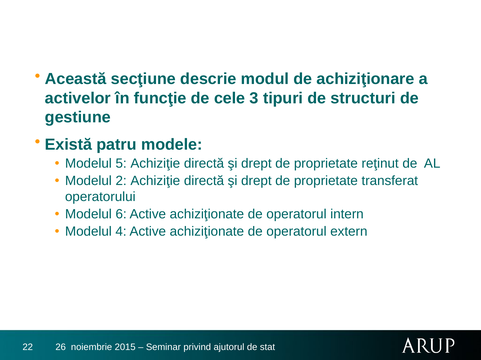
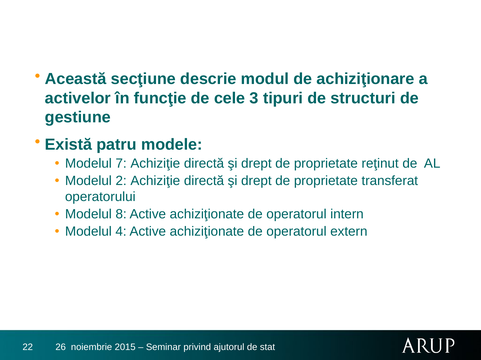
5: 5 -> 7
6: 6 -> 8
